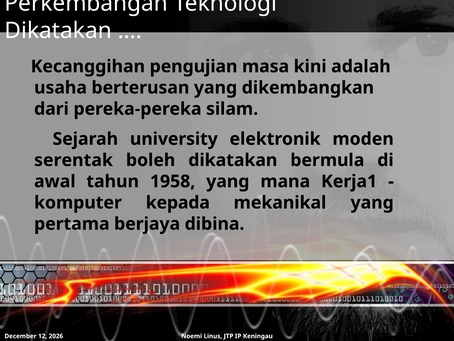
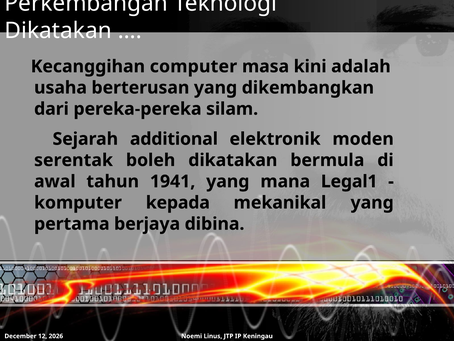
pengujian: pengujian -> computer
university: university -> additional
1958: 1958 -> 1941
Kerja1: Kerja1 -> Legal1
